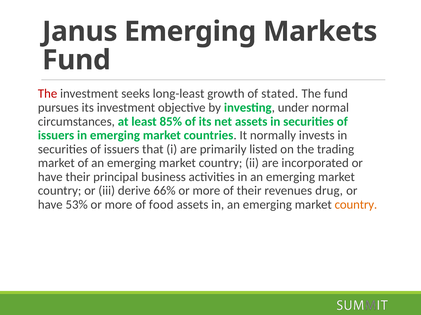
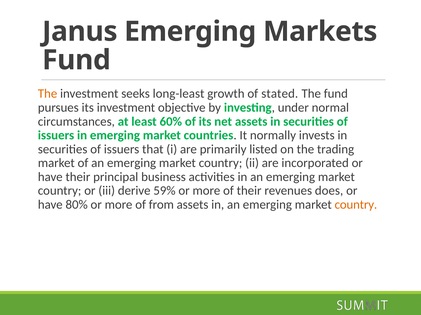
The at (48, 94) colour: red -> orange
85%: 85% -> 60%
66%: 66% -> 59%
drug: drug -> does
53%: 53% -> 80%
food: food -> from
